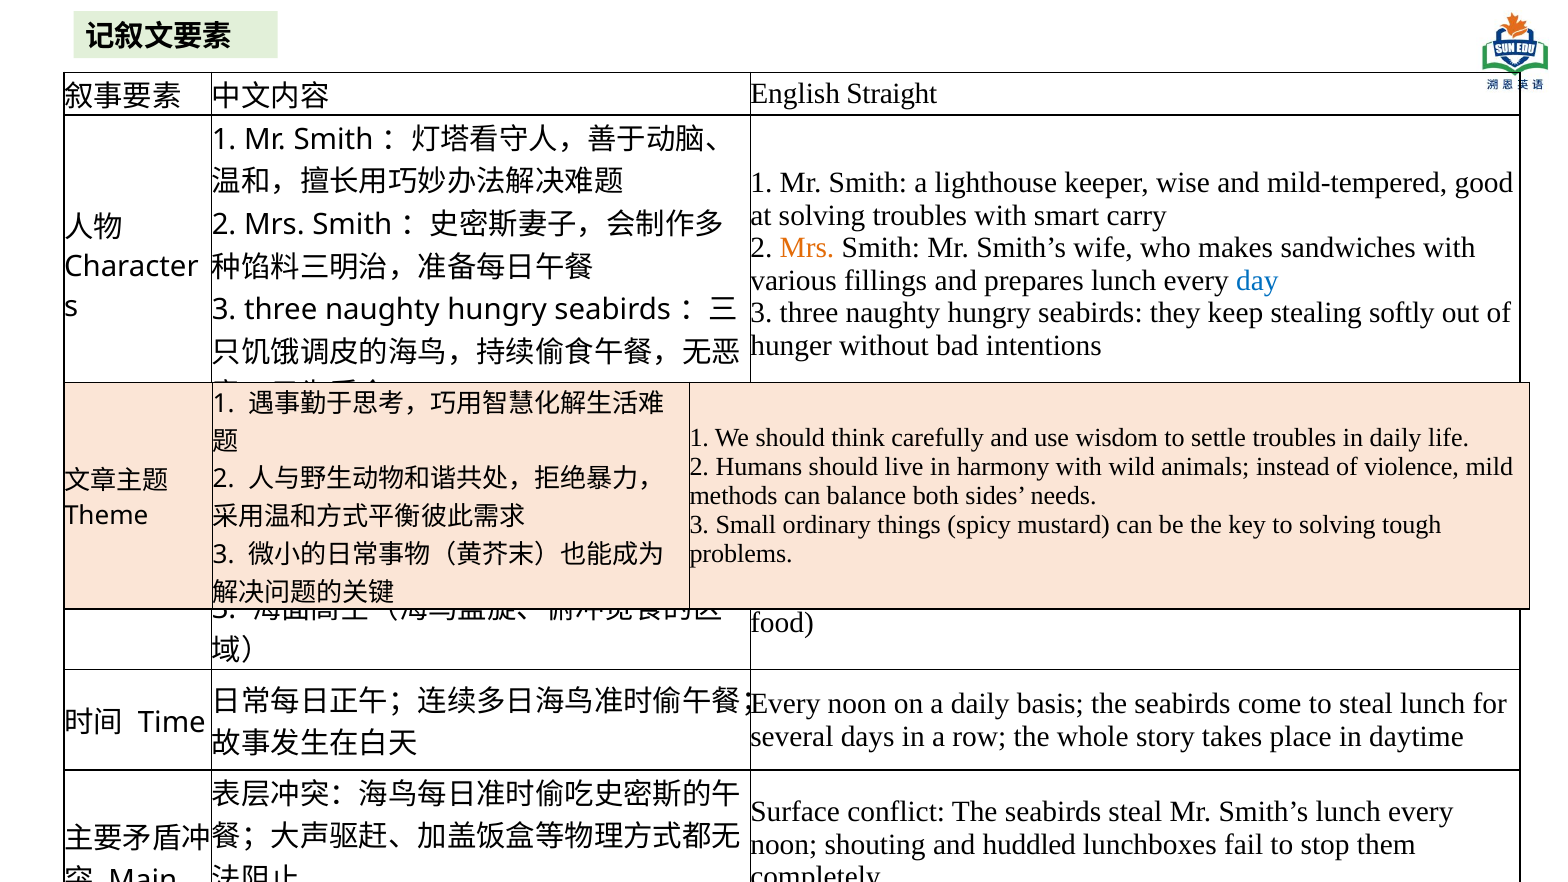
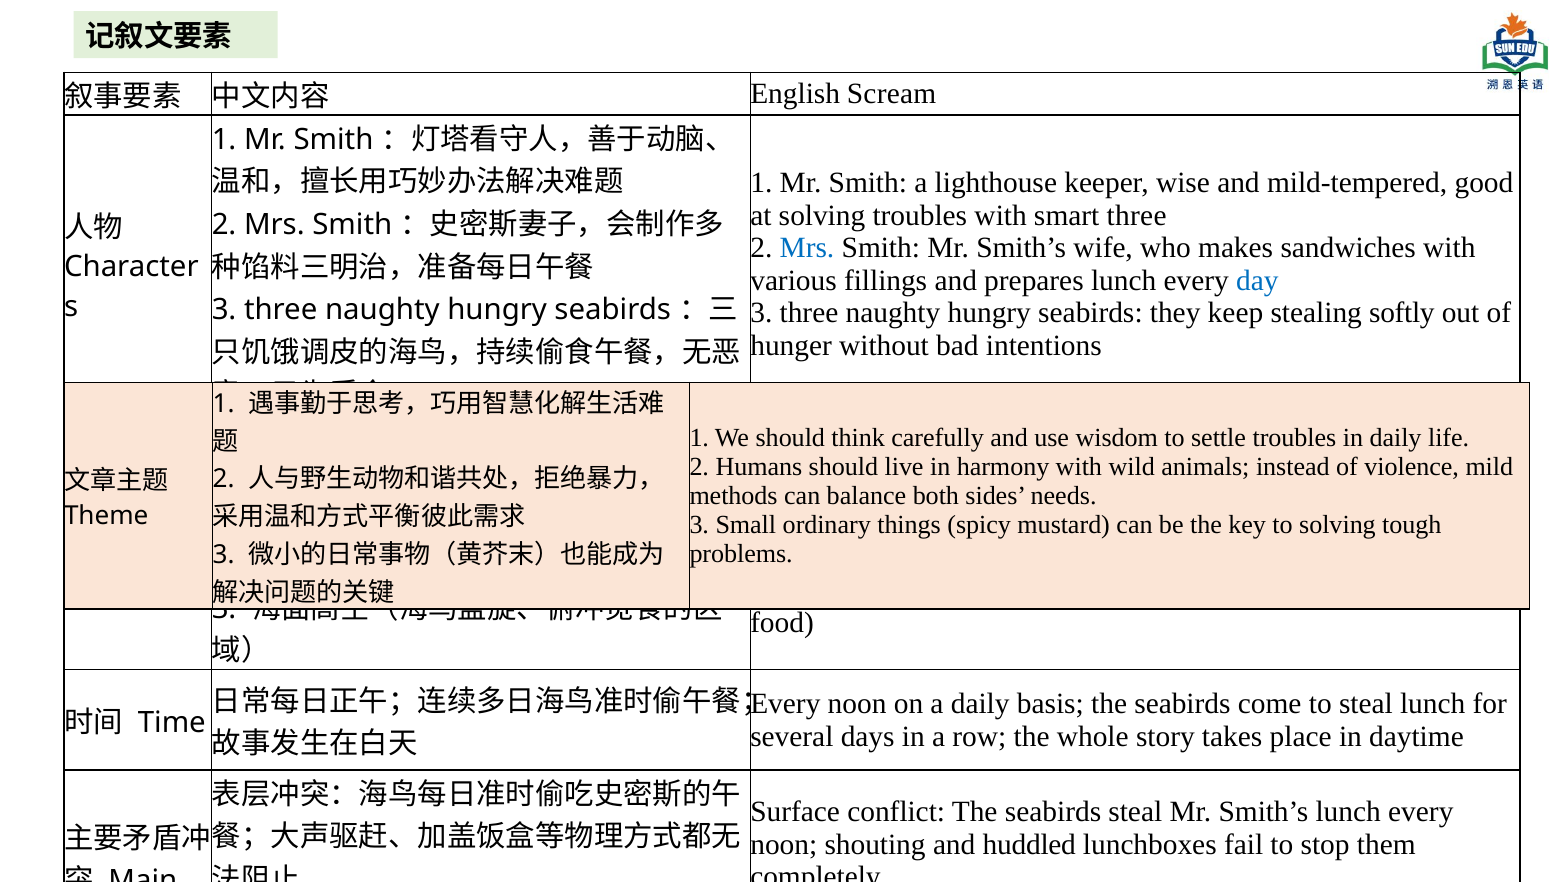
Straight: Straight -> Scream
smart carry: carry -> three
Mrs at (807, 248) colour: orange -> blue
